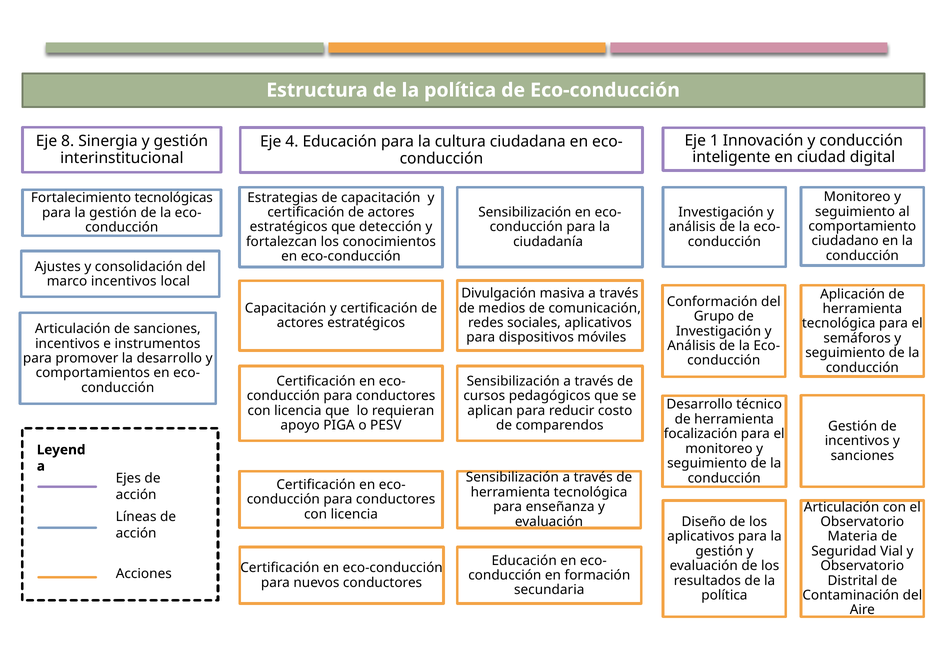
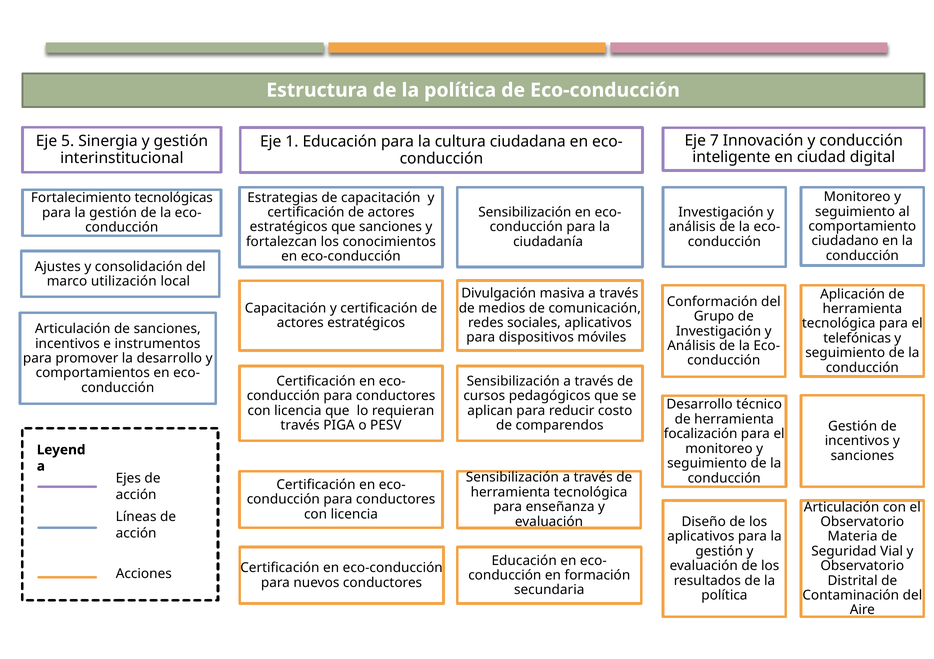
1: 1 -> 7
8: 8 -> 5
4: 4 -> 1
que detección: detección -> sanciones
marco incentivos: incentivos -> utilización
semáforos: semáforos -> telefónicas
apoyo at (300, 425): apoyo -> través
